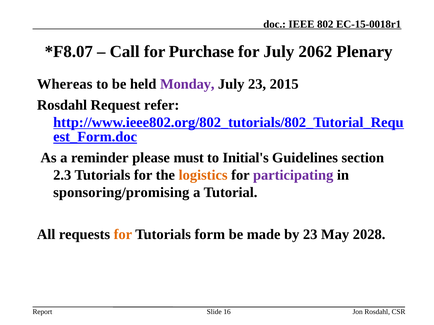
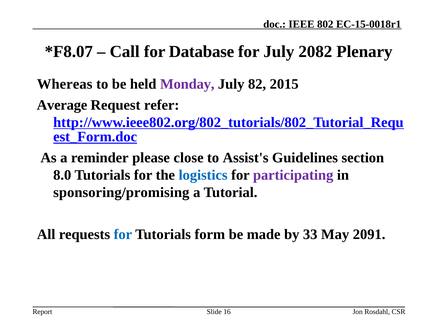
Purchase: Purchase -> Database
2062: 2062 -> 2082
July 23: 23 -> 82
Rosdahl at (62, 105): Rosdahl -> Average
must: must -> close
Initial's: Initial's -> Assist's
2.3: 2.3 -> 8.0
logistics colour: orange -> blue
for at (123, 235) colour: orange -> blue
by 23: 23 -> 33
2028: 2028 -> 2091
